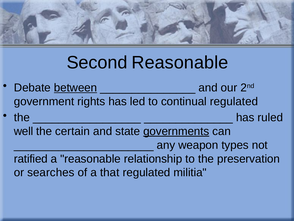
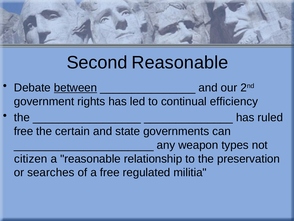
continual regulated: regulated -> efficiency
well at (24, 131): well -> free
governments underline: present -> none
ratified: ratified -> citizen
a that: that -> free
